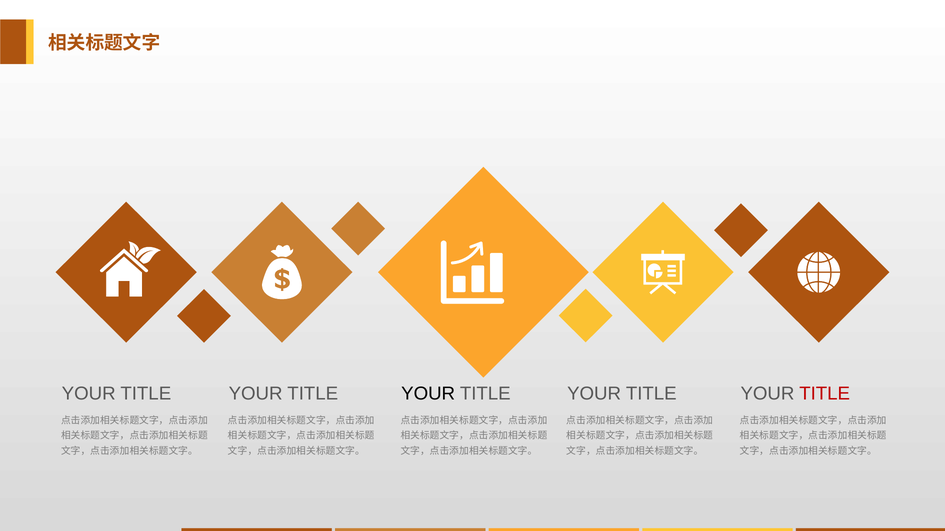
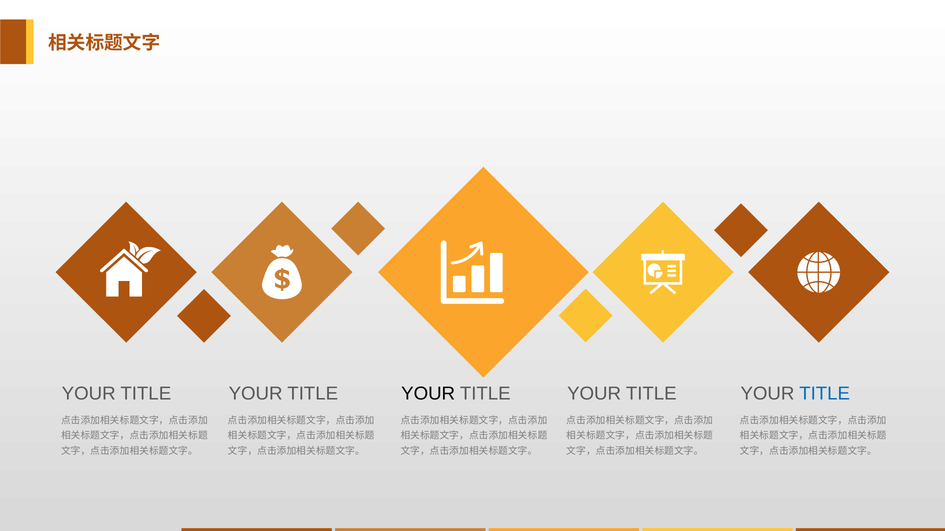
TITLE at (825, 394) colour: red -> blue
